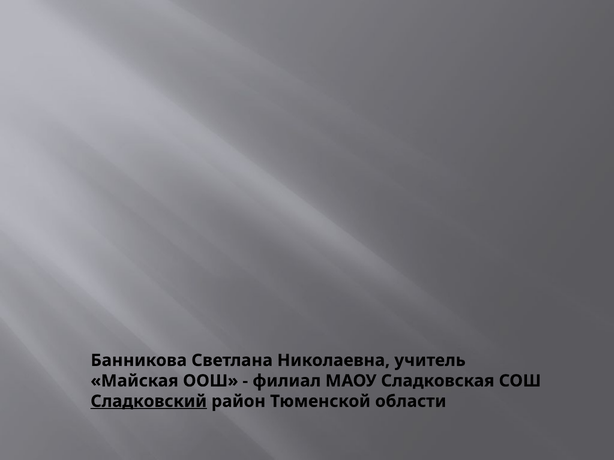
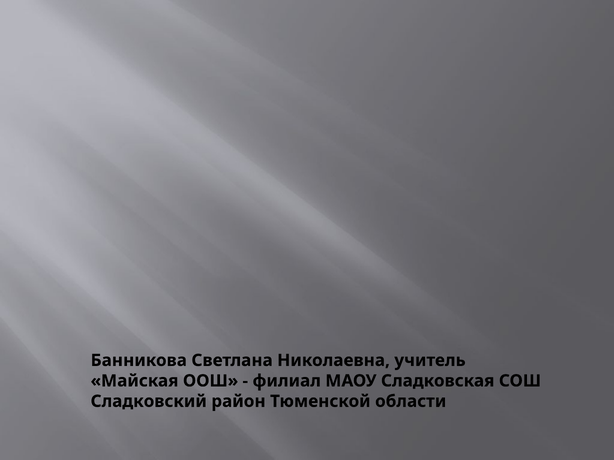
Сладковский underline: present -> none
